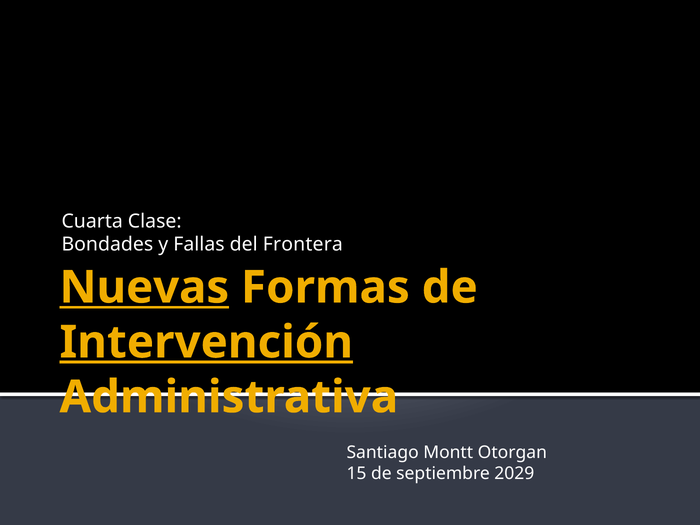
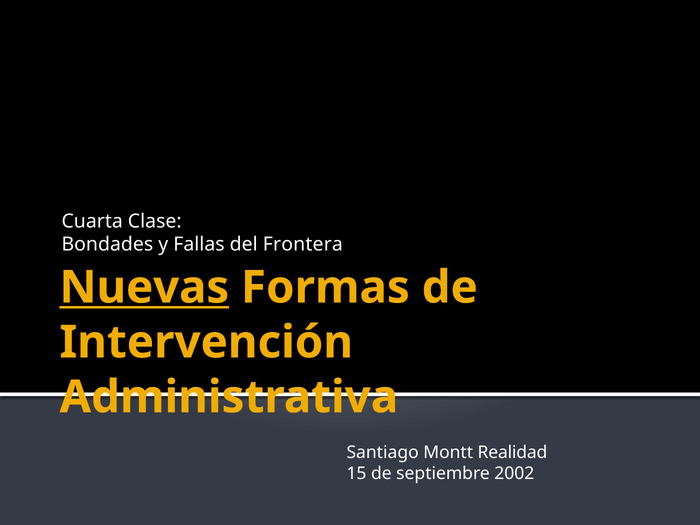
Intervención underline: present -> none
Otorgan: Otorgan -> Realidad
2029: 2029 -> 2002
